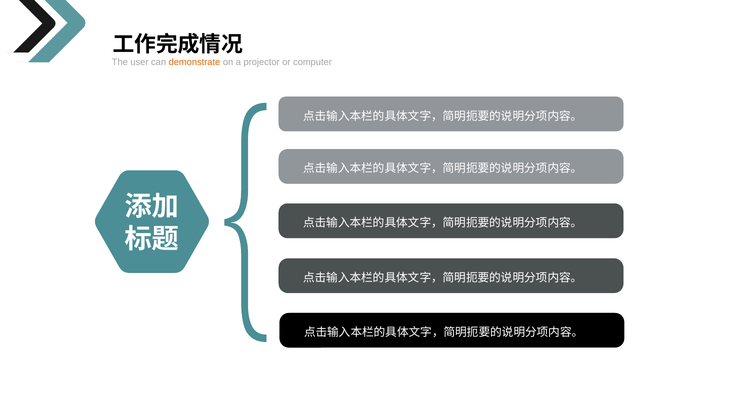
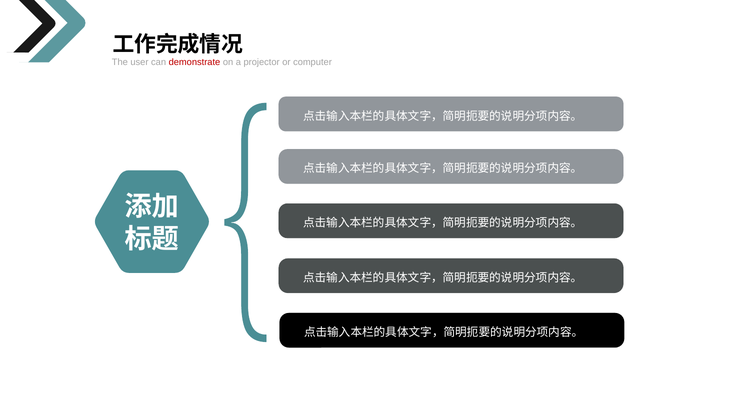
demonstrate colour: orange -> red
